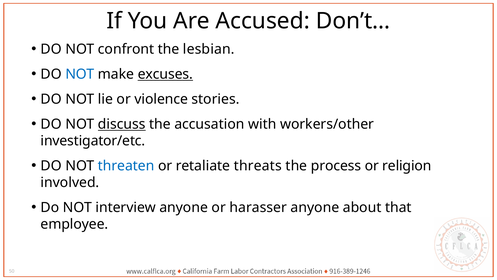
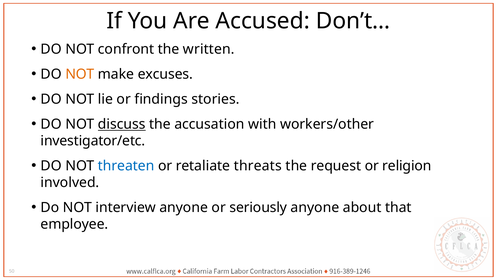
lesbian: lesbian -> written
NOT at (80, 74) colour: blue -> orange
excuses underline: present -> none
violence: violence -> findings
process: process -> request
harasser: harasser -> seriously
